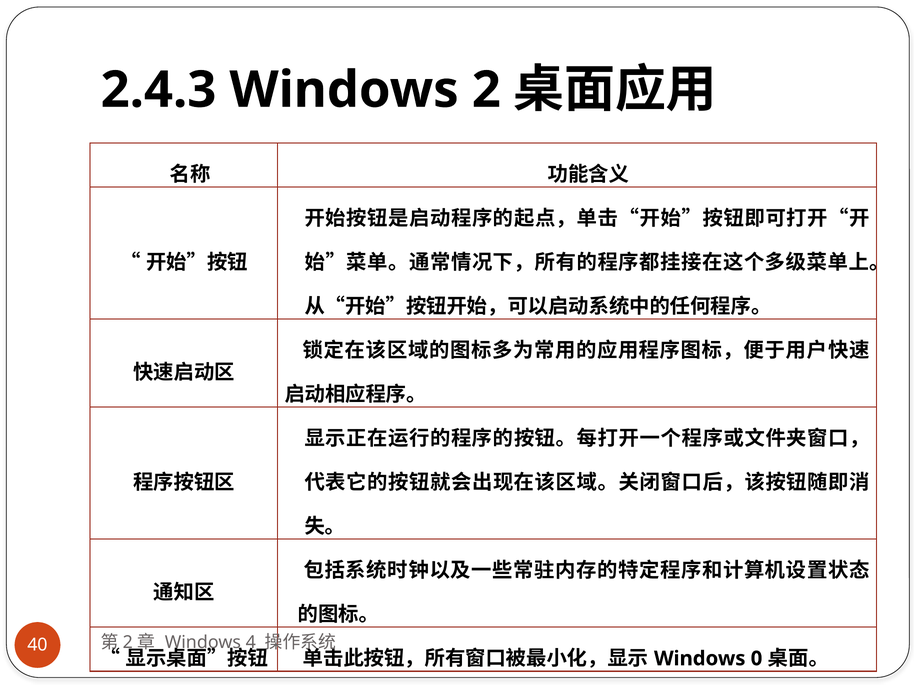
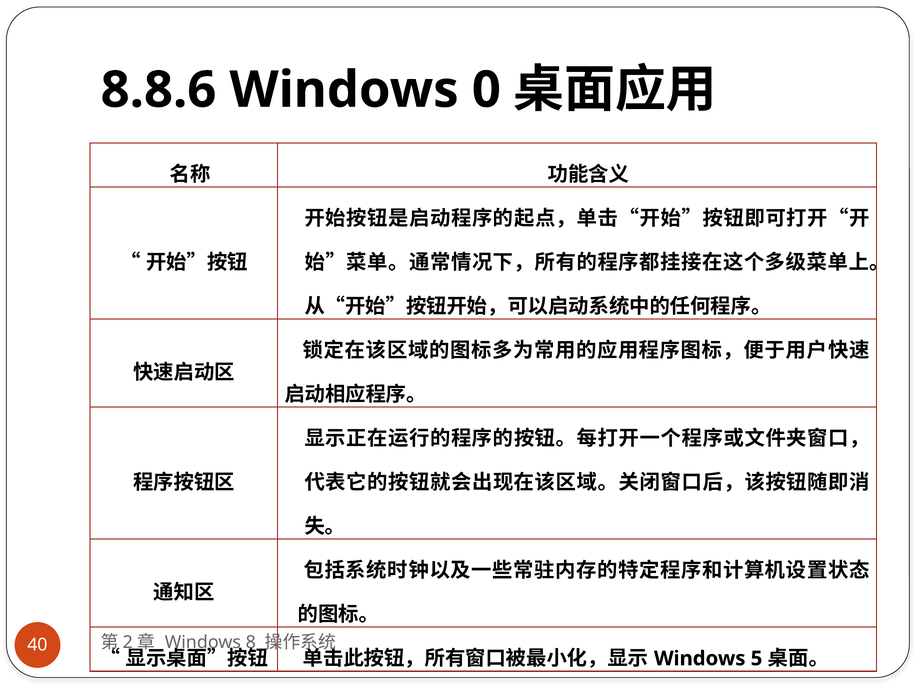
2.4.3: 2.4.3 -> 8.8.6
2: 2 -> 0
4: 4 -> 8
0: 0 -> 5
